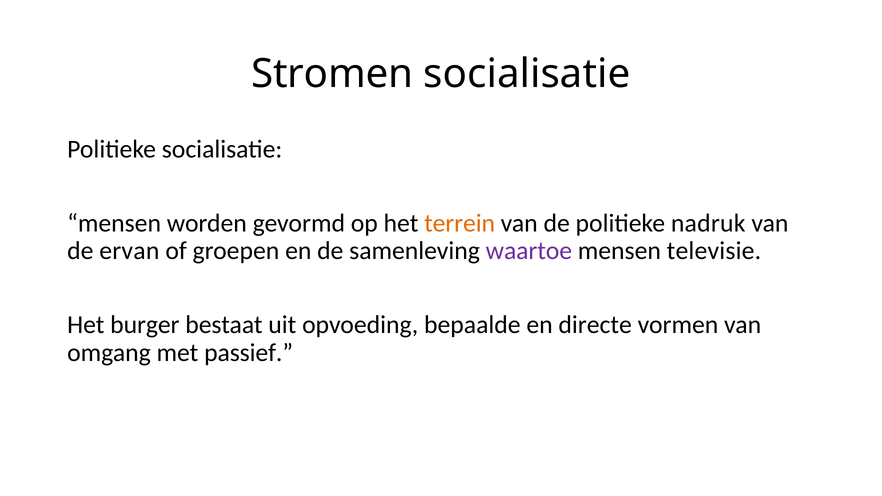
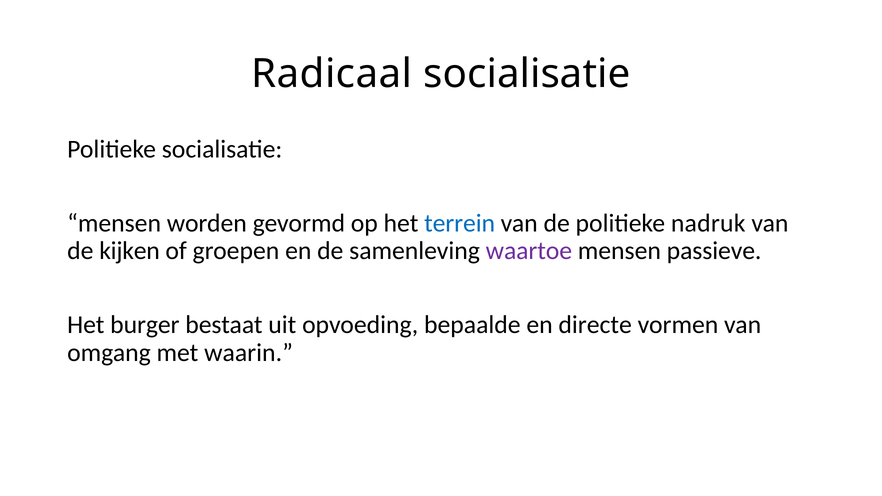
Stromen: Stromen -> Radicaal
terrein colour: orange -> blue
ervan: ervan -> kijken
televisie: televisie -> passieve
passief: passief -> waarin
